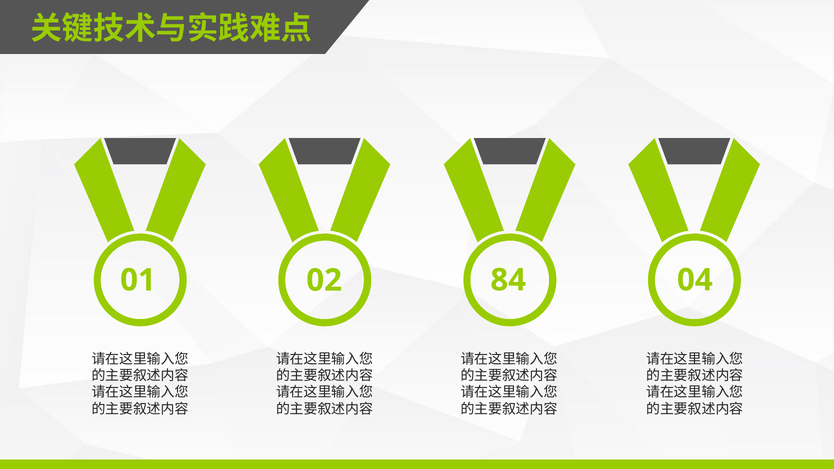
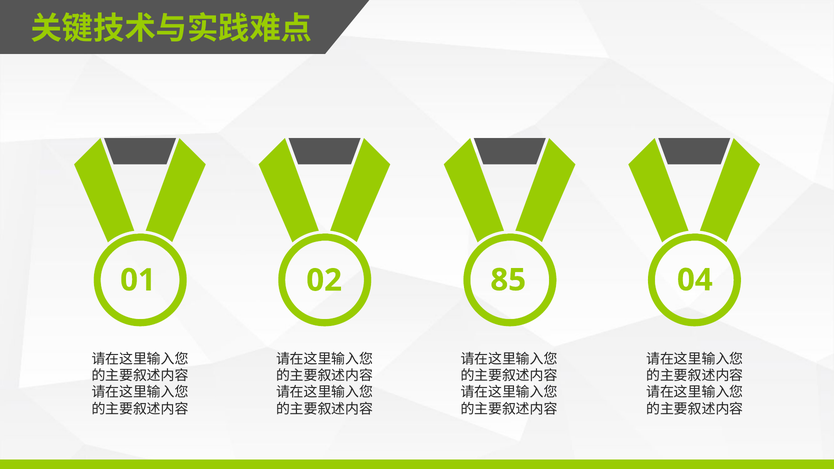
84: 84 -> 85
